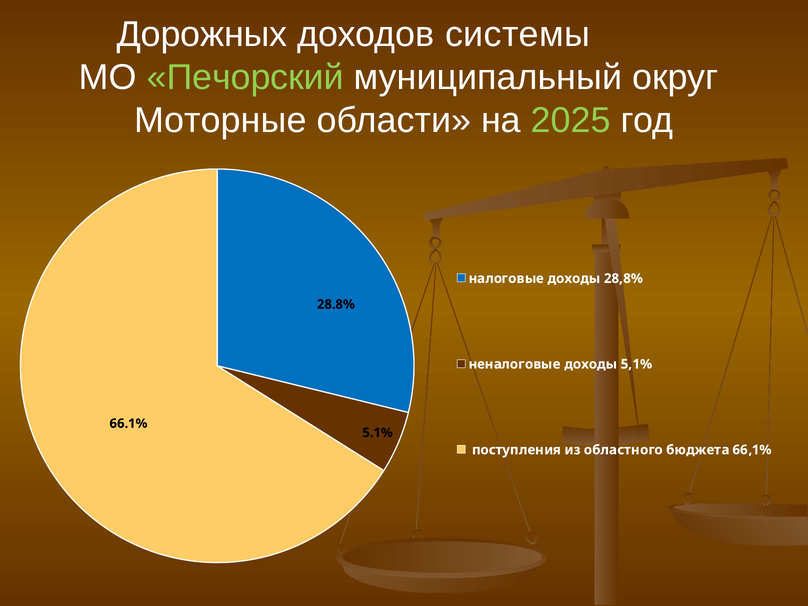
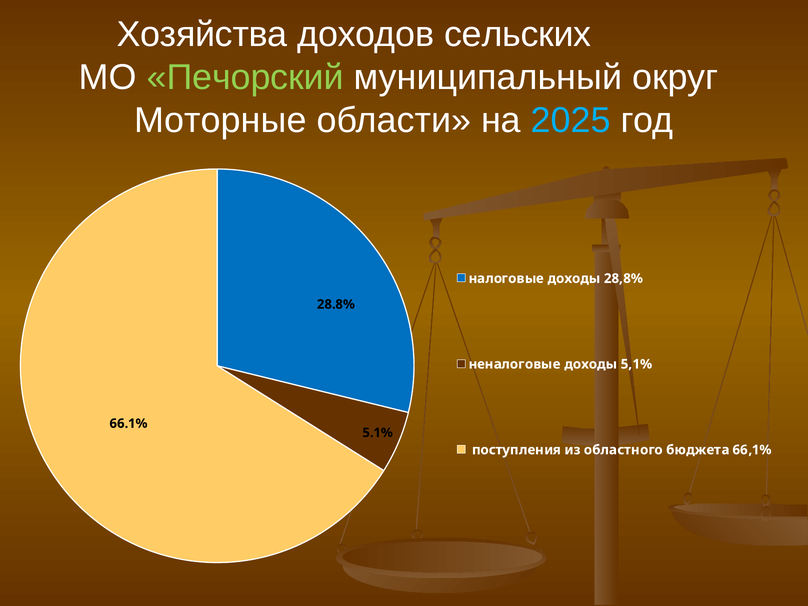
Дорожных: Дорожных -> Хозяйства
системы: системы -> сельских
2025 colour: light green -> light blue
